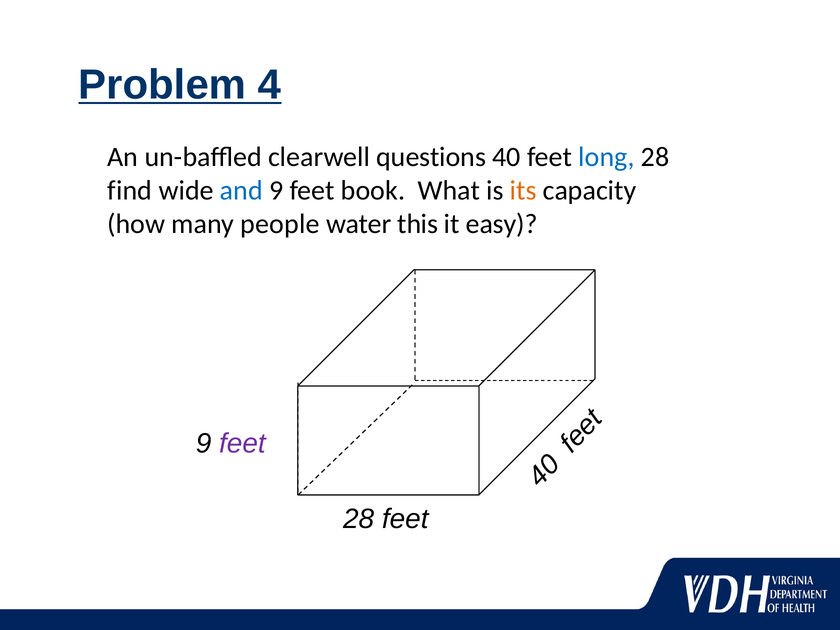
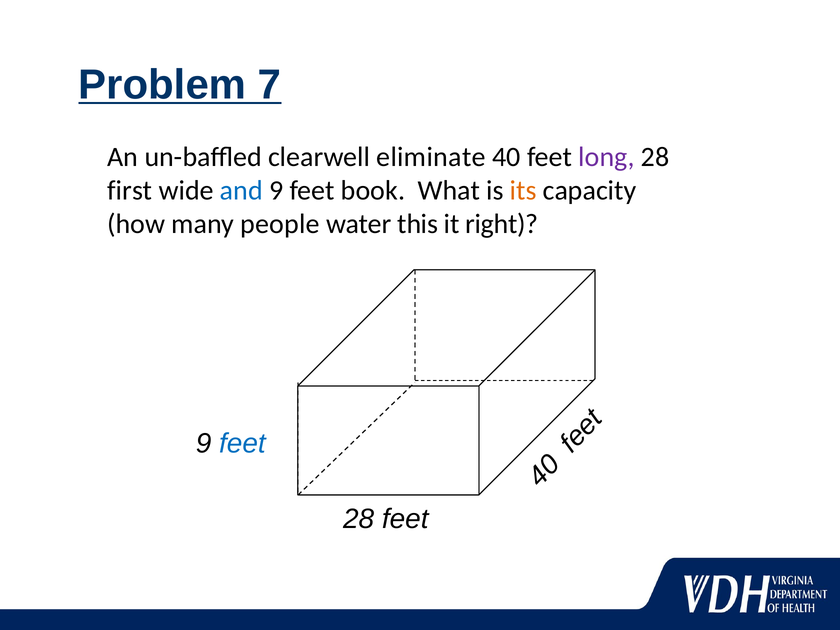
Problem 4: 4 -> 7
questions: questions -> eliminate
long colour: blue -> purple
find: find -> first
easy: easy -> right
feet at (242, 443) colour: purple -> blue
